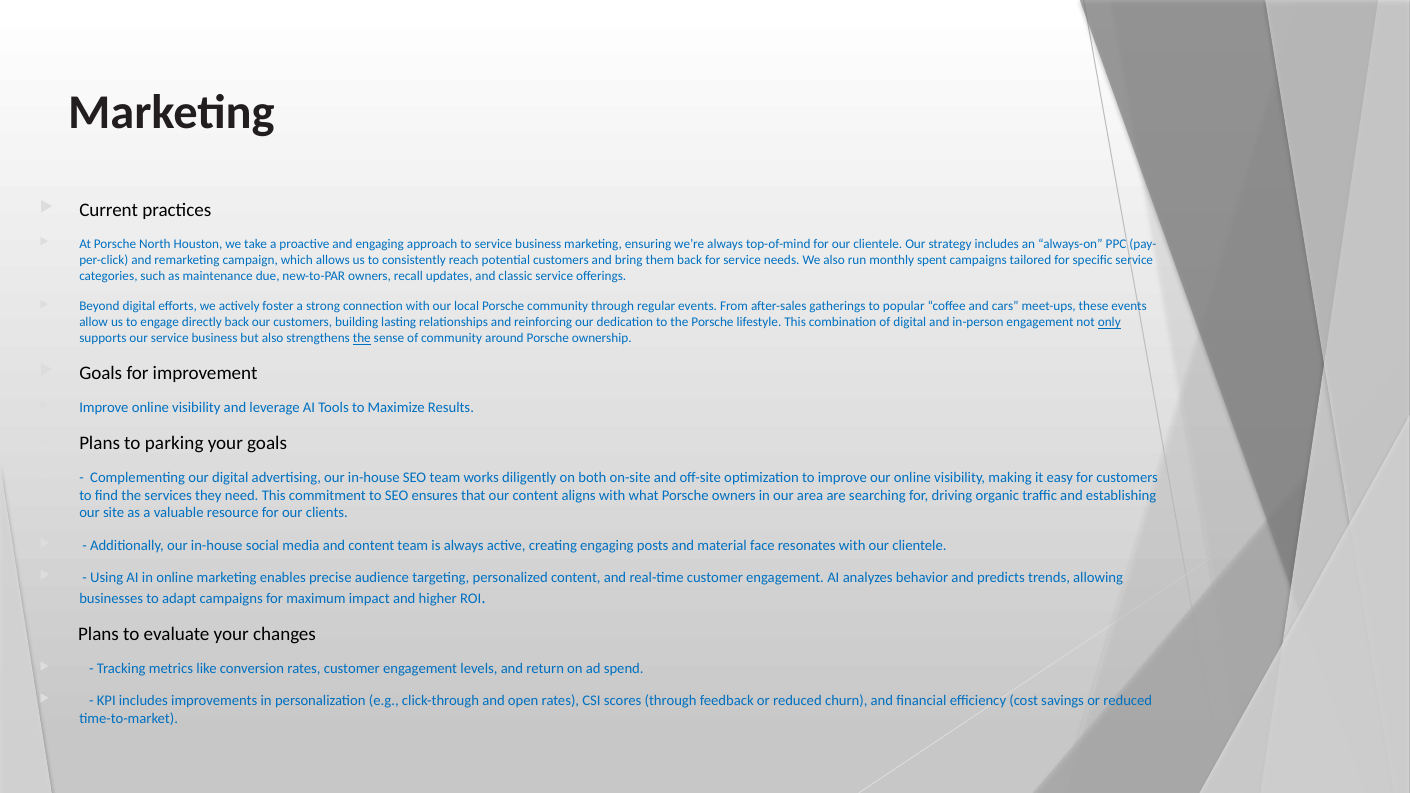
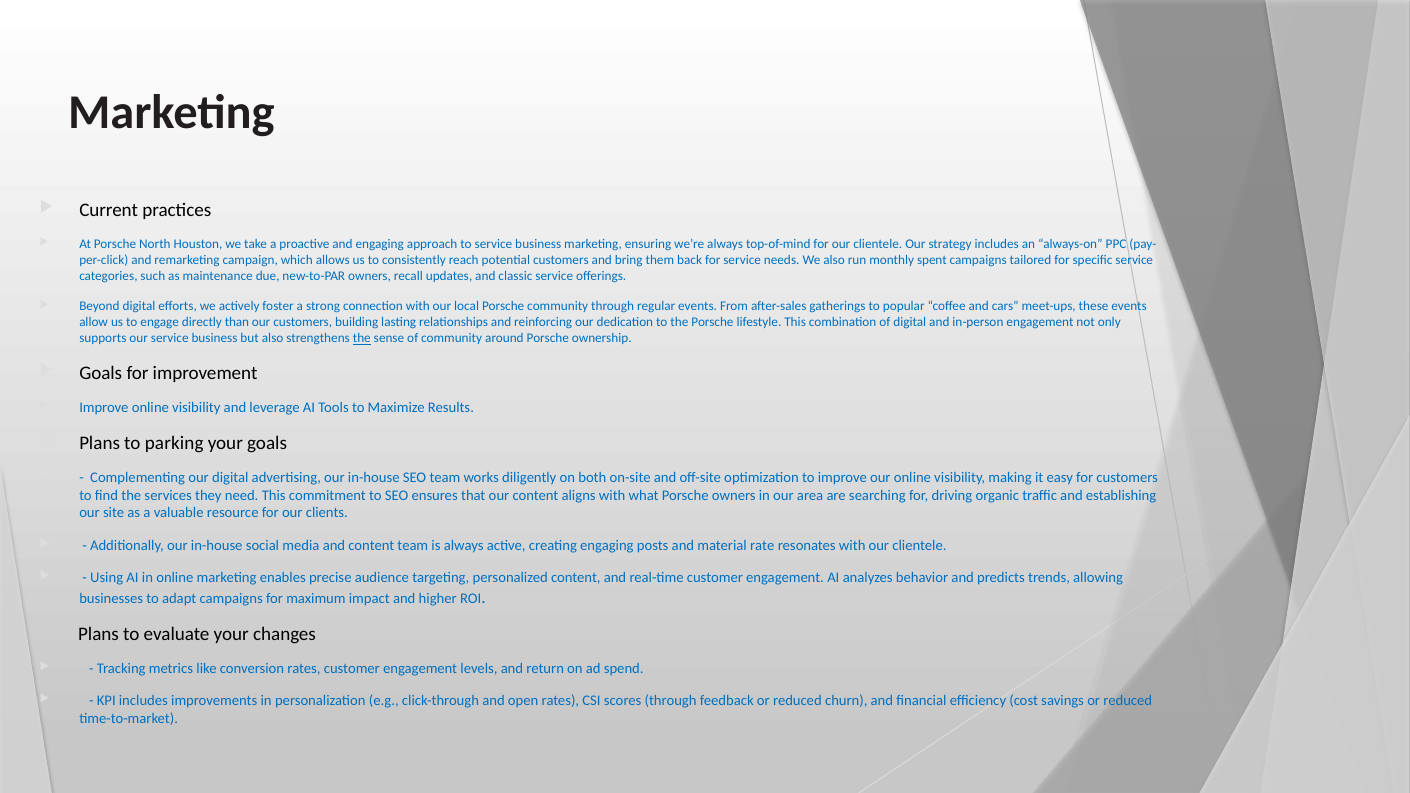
directly back: back -> than
only underline: present -> none
face: face -> rate
